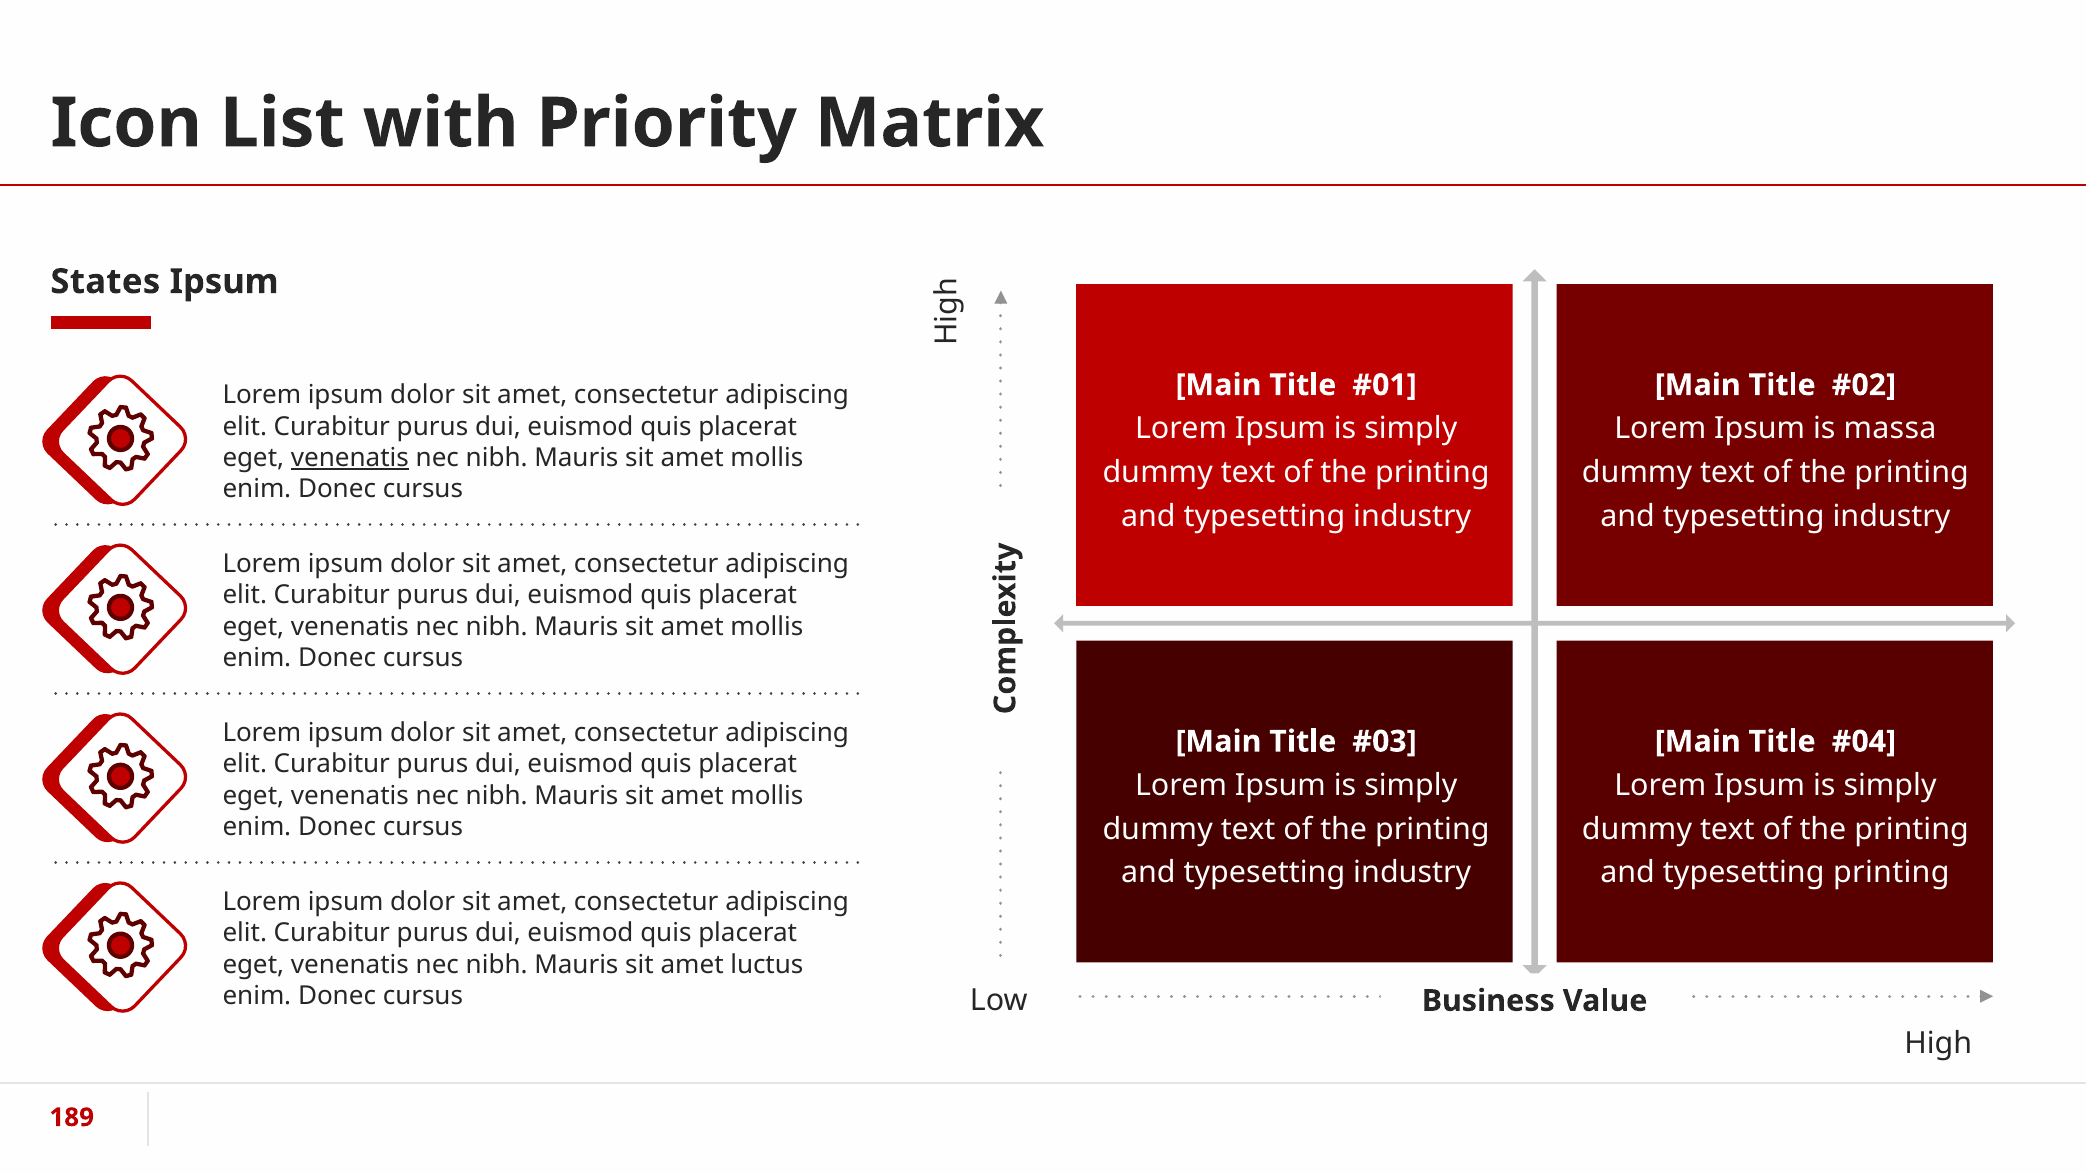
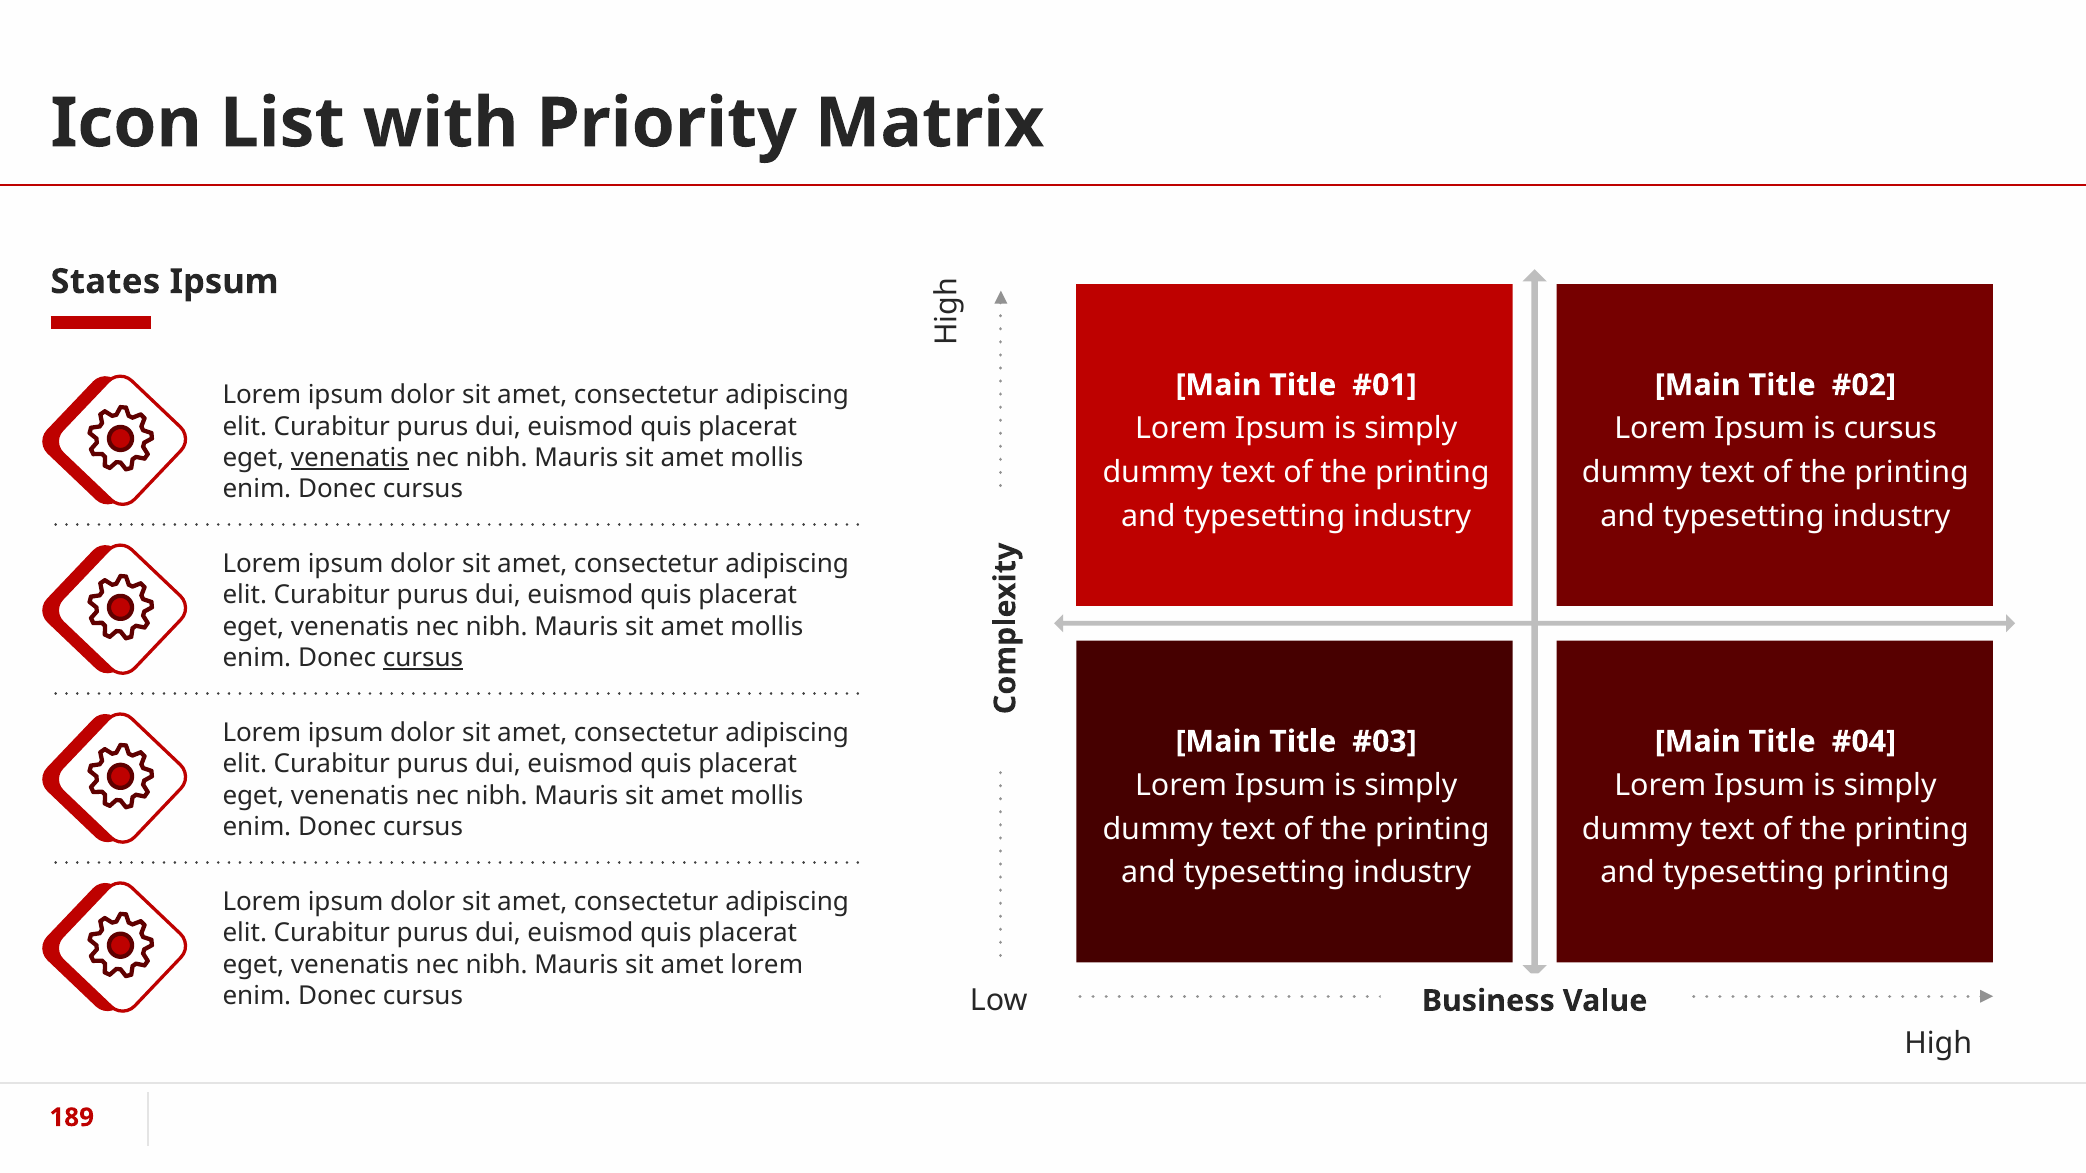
is massa: massa -> cursus
cursus at (423, 658) underline: none -> present
amet luctus: luctus -> lorem
